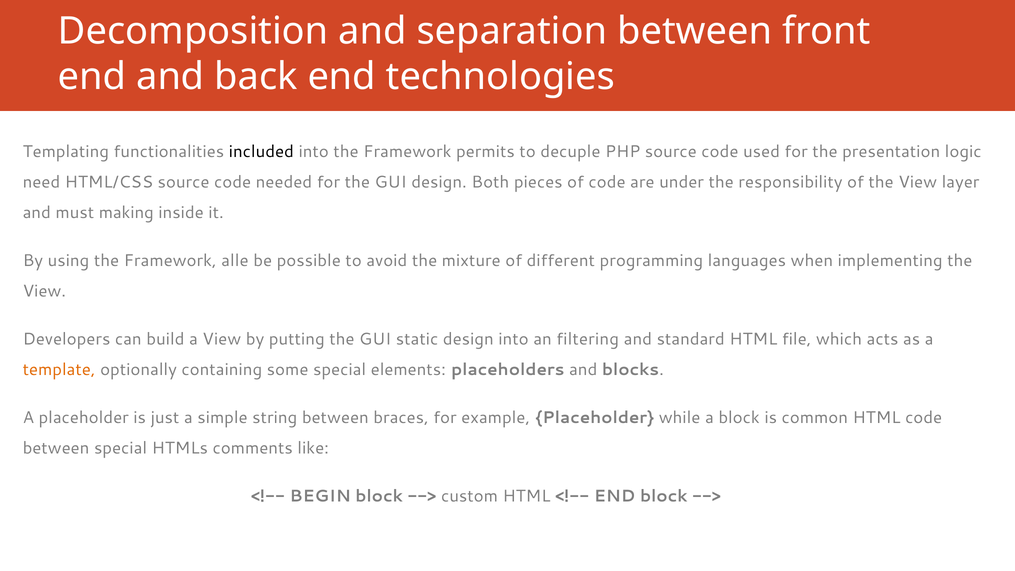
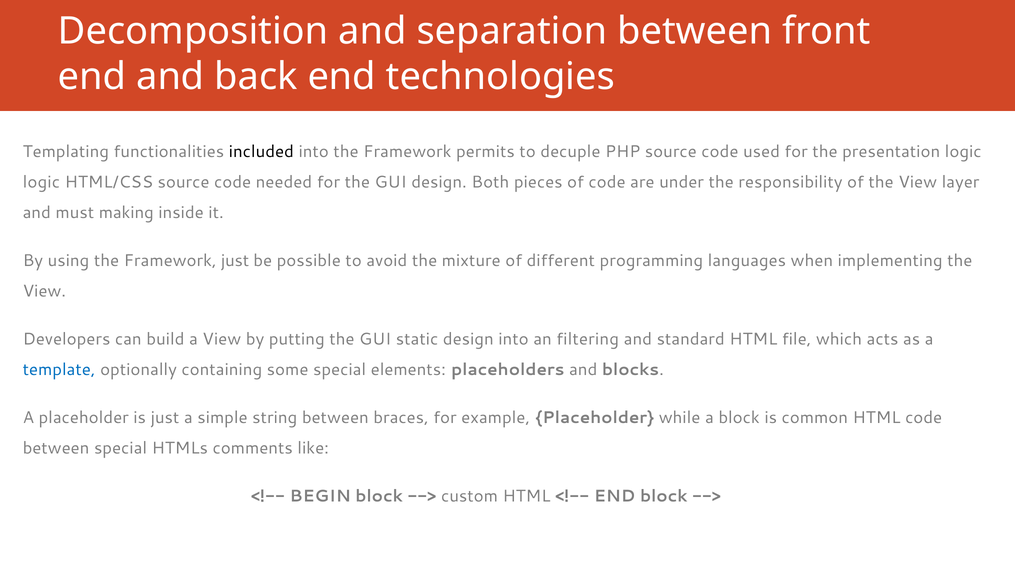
need at (41, 182): need -> logic
Framework alle: alle -> just
template colour: orange -> blue
